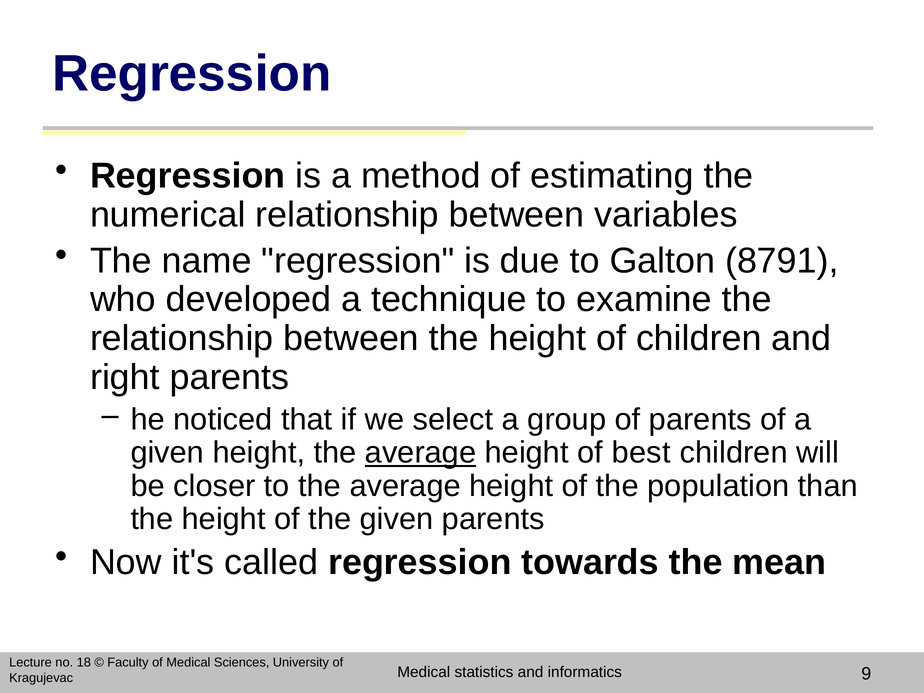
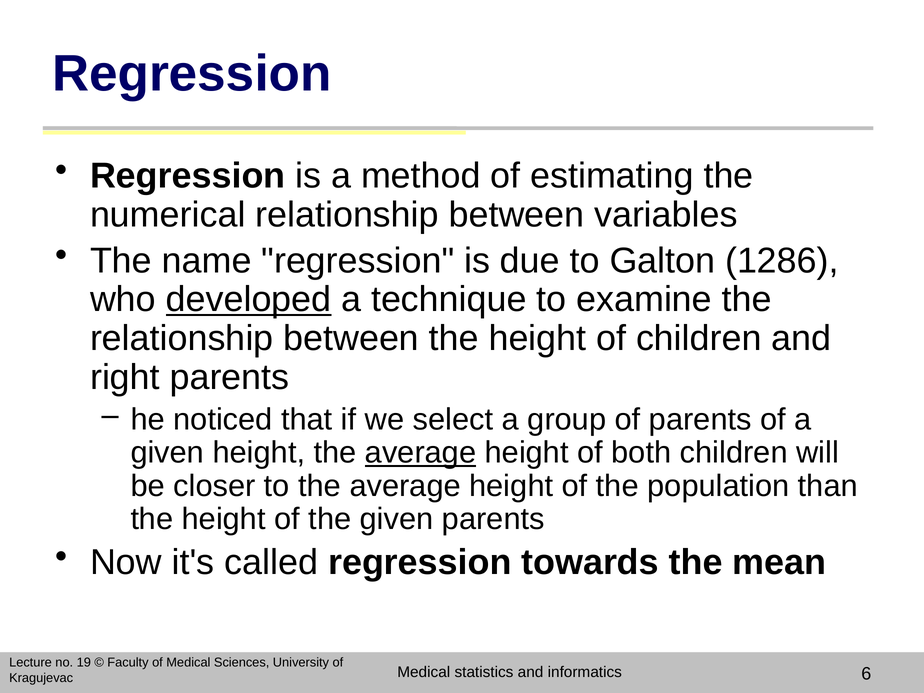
8791: 8791 -> 1286
developed underline: none -> present
best: best -> both
18: 18 -> 19
9: 9 -> 6
